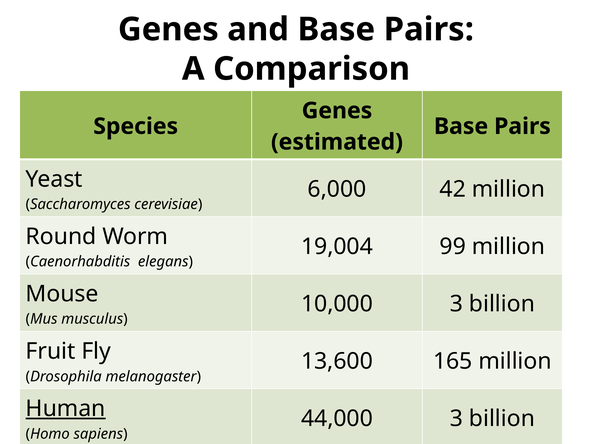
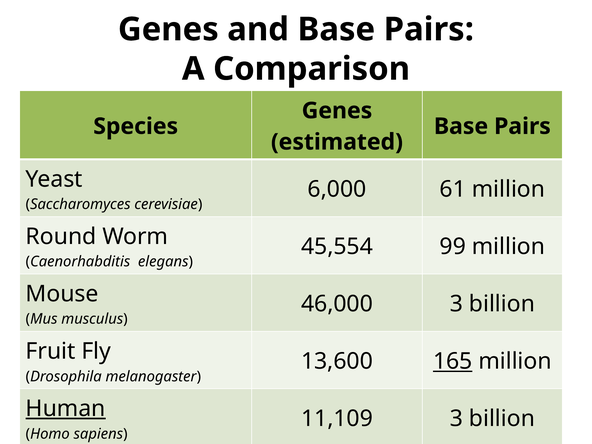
42: 42 -> 61
19,004: 19,004 -> 45,554
10,000: 10,000 -> 46,000
165 underline: none -> present
44,000: 44,000 -> 11,109
